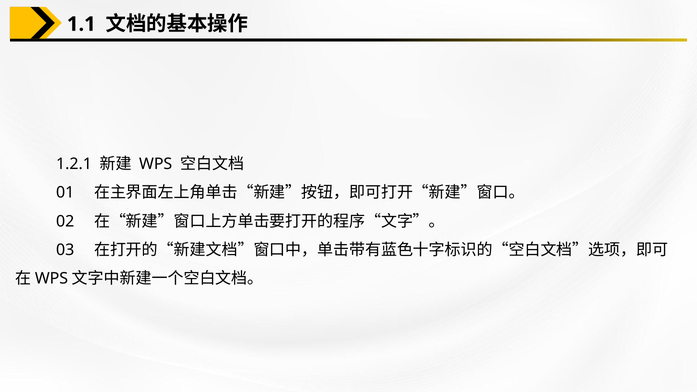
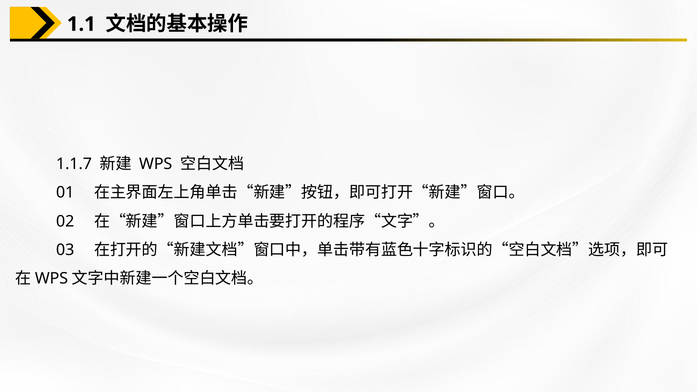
1.2.1: 1.2.1 -> 1.1.7
